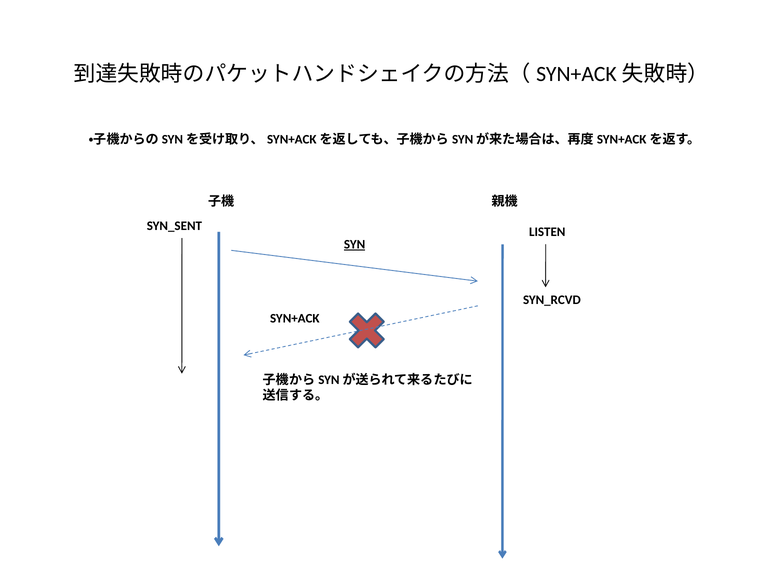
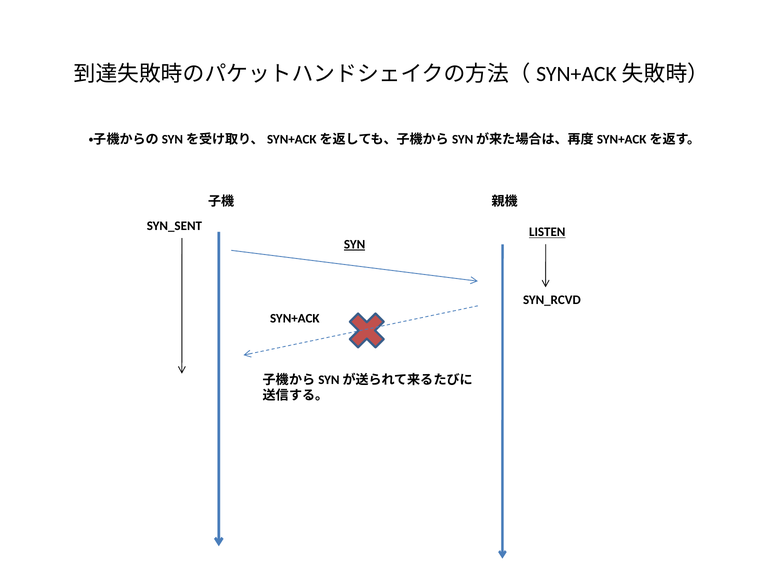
LISTEN underline: none -> present
